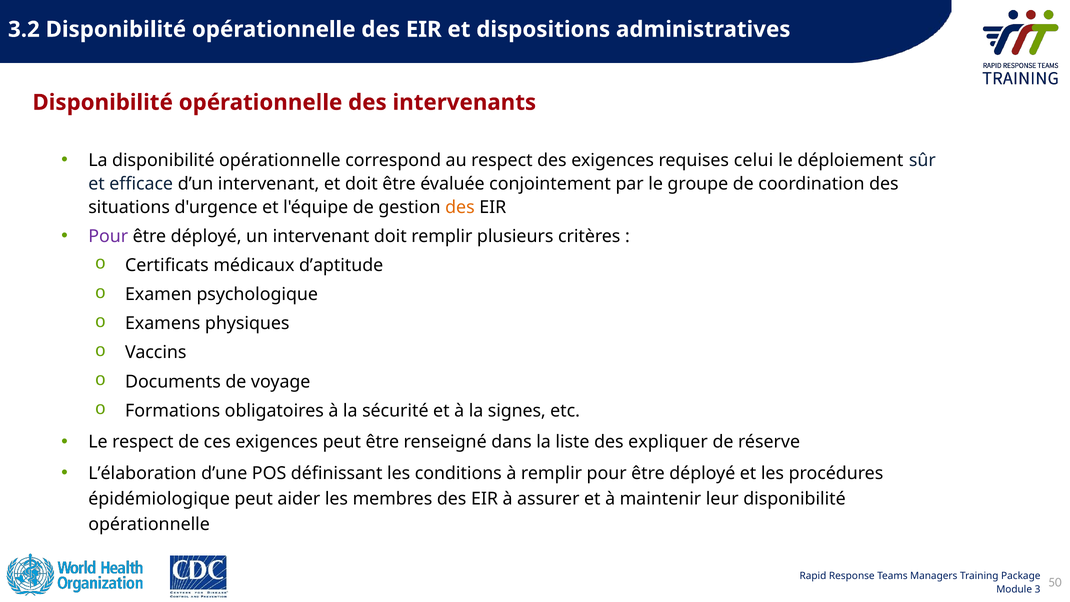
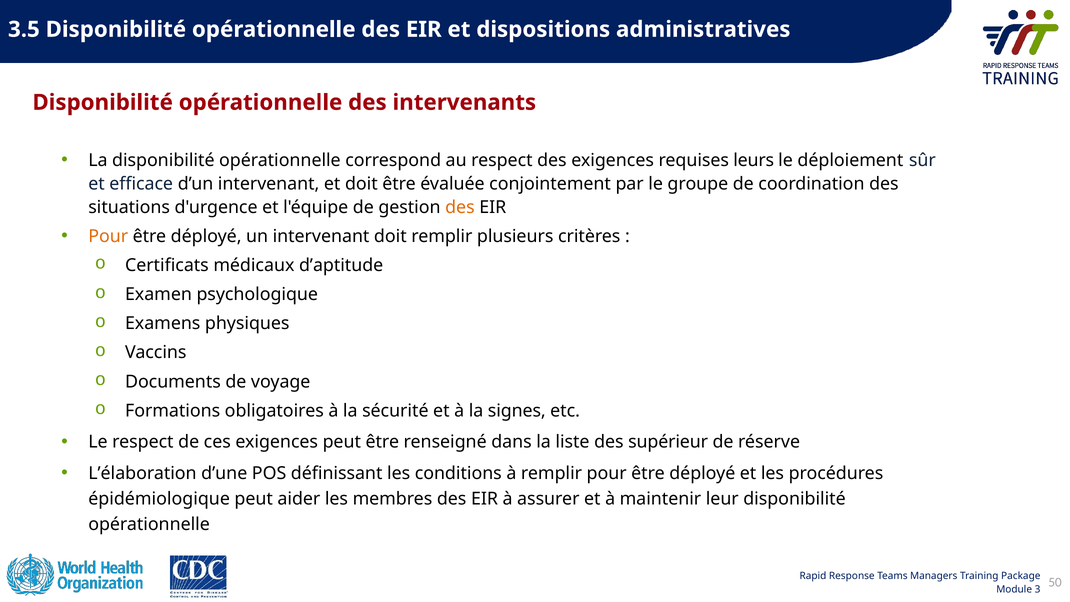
3.2: 3.2 -> 3.5
celui: celui -> leurs
Pour at (108, 236) colour: purple -> orange
expliquer: expliquer -> supérieur
